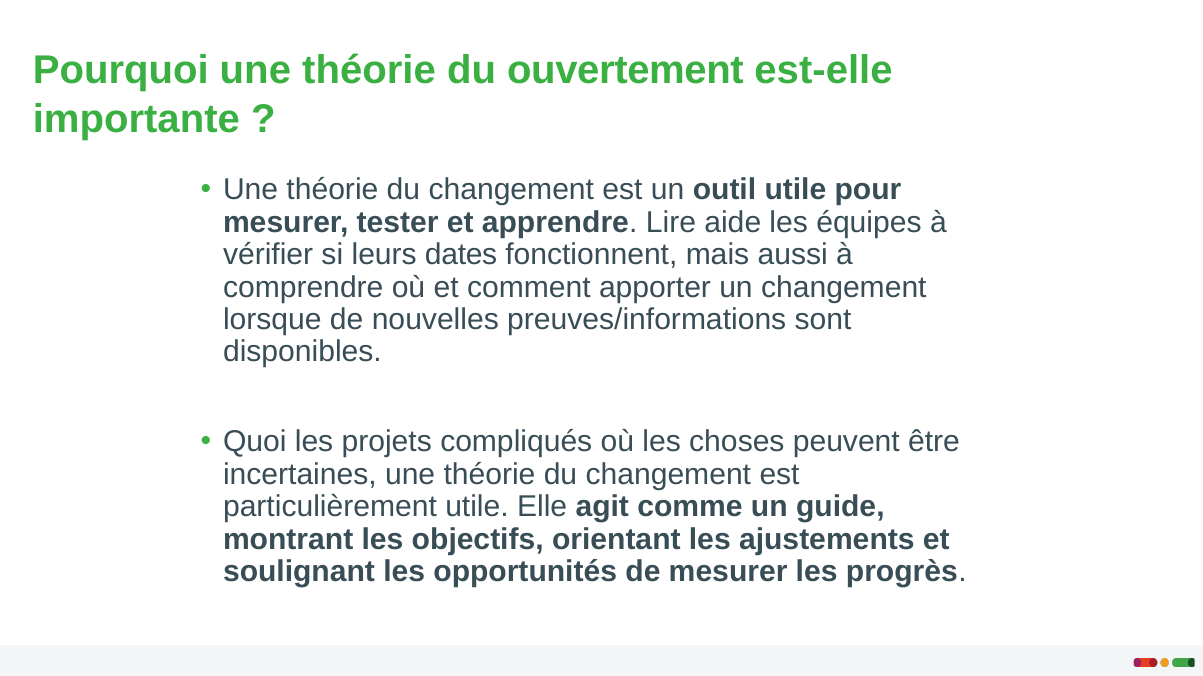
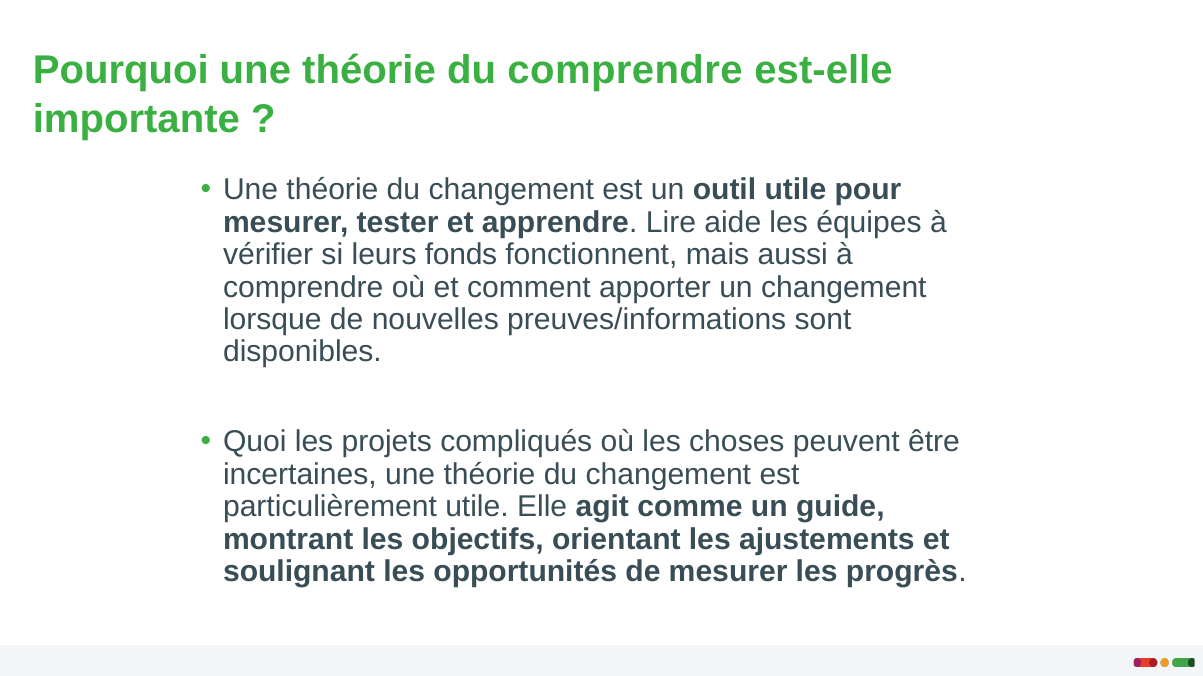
du ouvertement: ouvertement -> comprendre
dates: dates -> fonds
